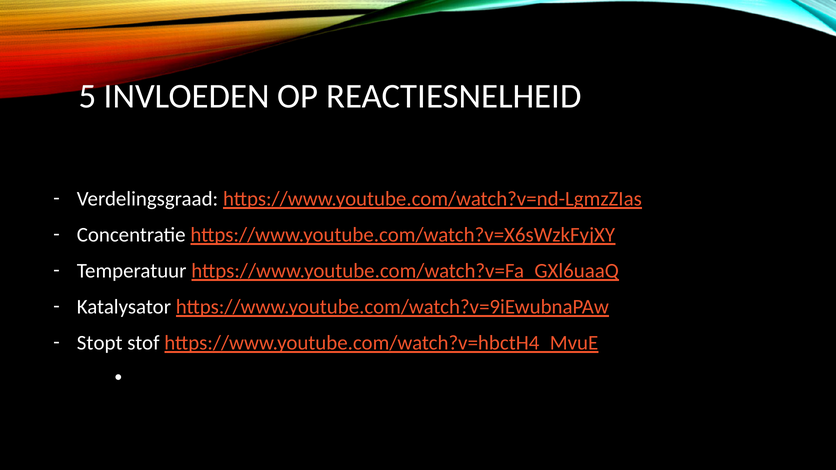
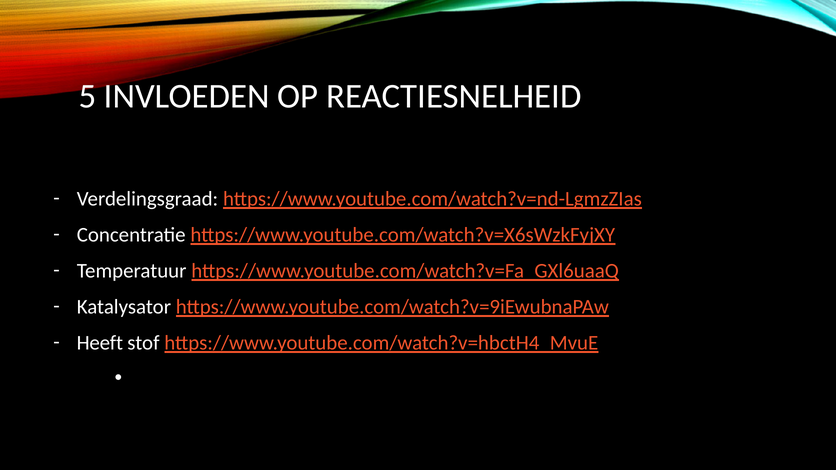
Stopt: Stopt -> Heeft
